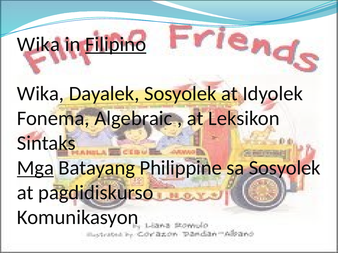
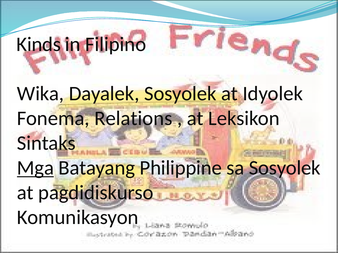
Wika at (38, 44): Wika -> Kinds
Filipino underline: present -> none
Algebraic: Algebraic -> Relations
